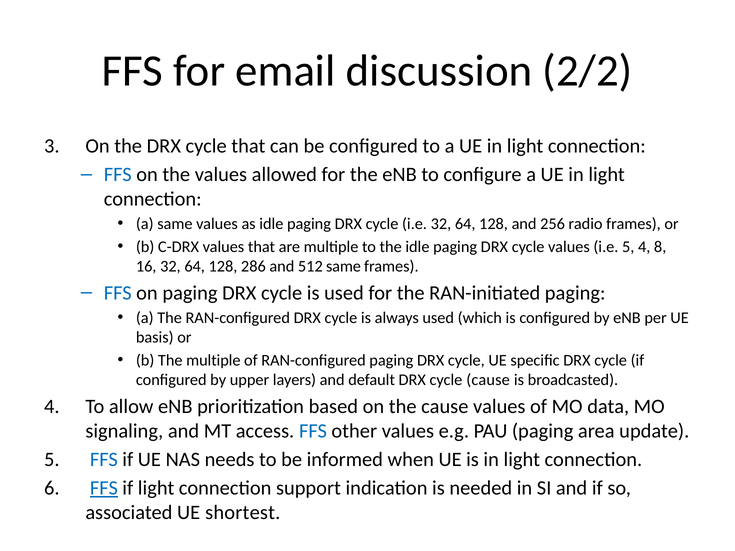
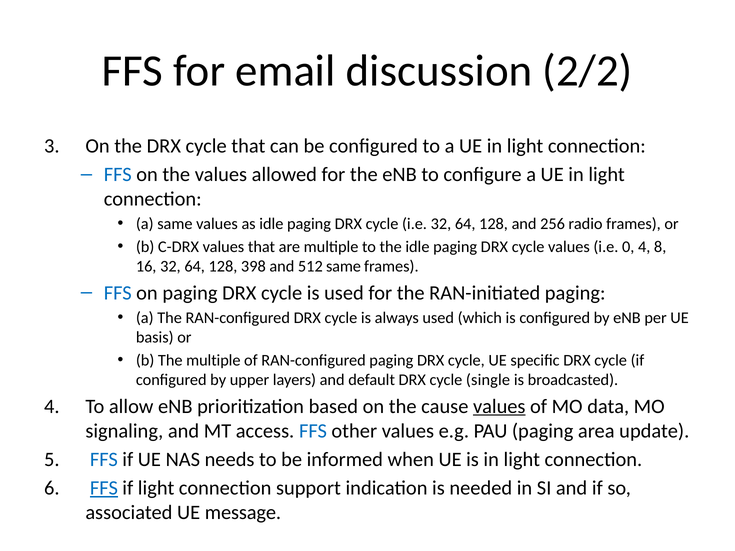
i.e 5: 5 -> 0
286: 286 -> 398
cycle cause: cause -> single
values at (499, 406) underline: none -> present
shortest: shortest -> message
